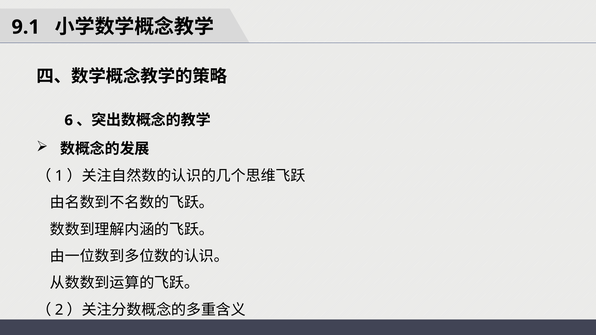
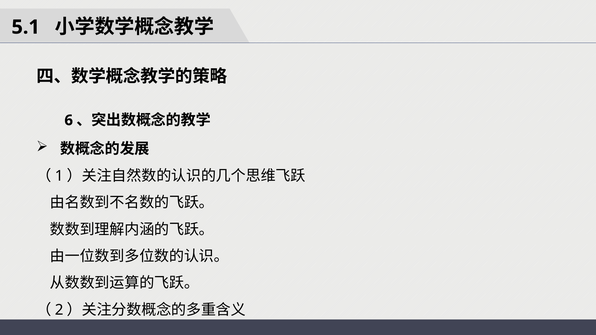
9.1: 9.1 -> 5.1
